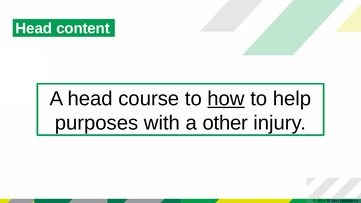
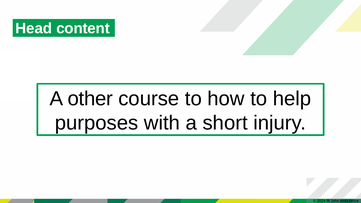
A head: head -> other
how underline: present -> none
other: other -> short
